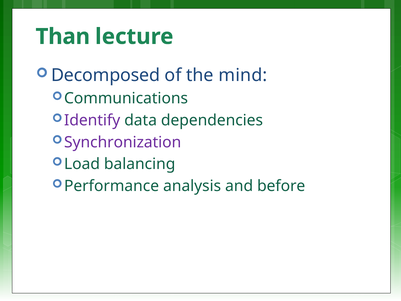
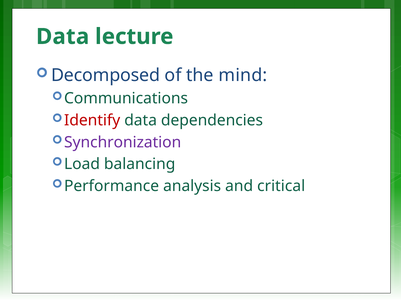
Than at (63, 37): Than -> Data
Identify colour: purple -> red
before: before -> critical
